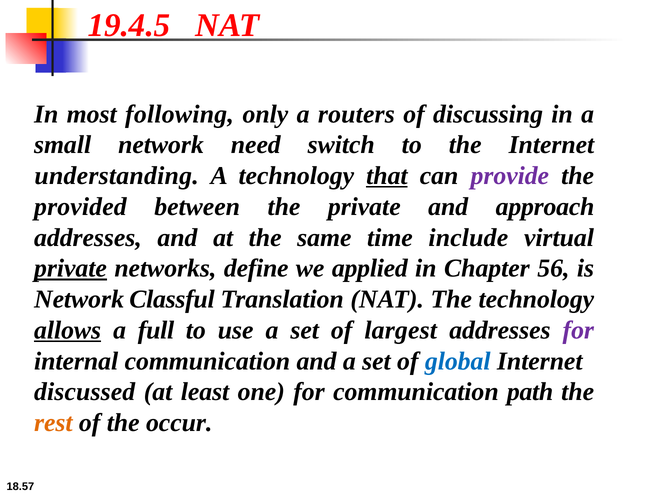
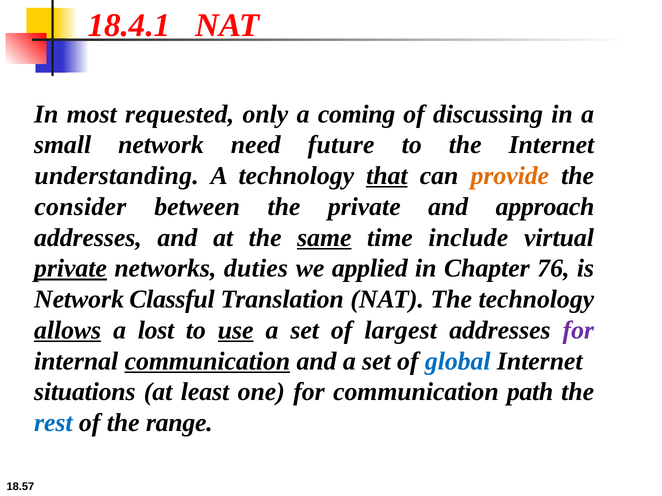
19.4.5: 19.4.5 -> 18.4.1
following: following -> requested
routers: routers -> coming
switch: switch -> future
provide colour: purple -> orange
provided: provided -> consider
same underline: none -> present
define: define -> duties
56: 56 -> 76
full: full -> lost
use underline: none -> present
communication at (207, 361) underline: none -> present
discussed: discussed -> situations
rest colour: orange -> blue
occur: occur -> range
